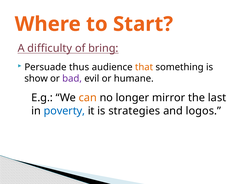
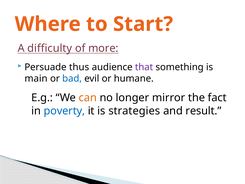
bring: bring -> more
that colour: orange -> purple
show: show -> main
bad colour: purple -> blue
last: last -> fact
logos: logos -> result
